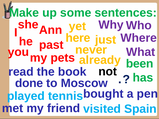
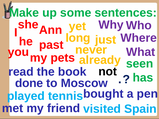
here: here -> long
been: been -> seen
